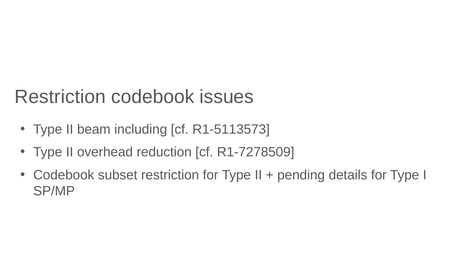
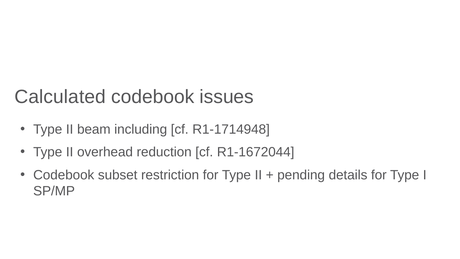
Restriction at (60, 97): Restriction -> Calculated
R1-5113573: R1-5113573 -> R1-1714948
R1-7278509: R1-7278509 -> R1-1672044
